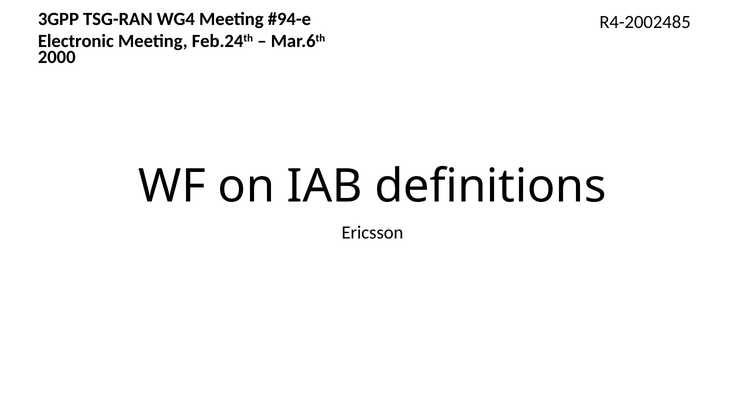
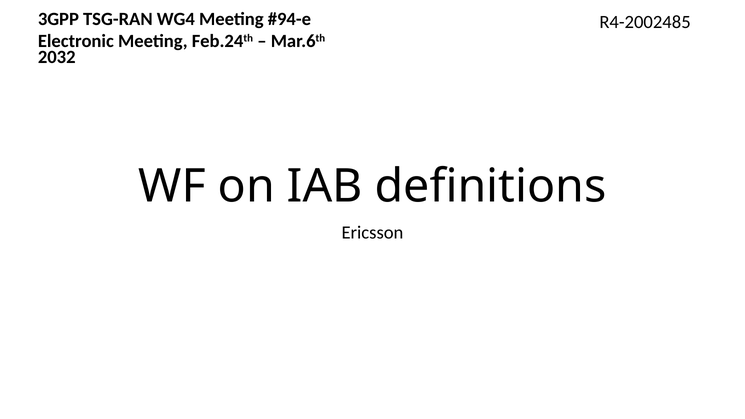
2000: 2000 -> 2032
